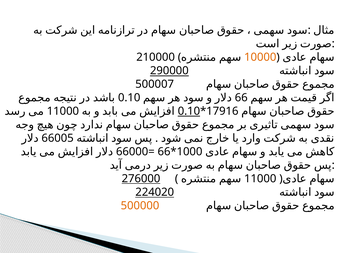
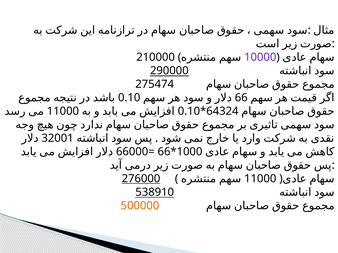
10000 colour: orange -> purple
500007: 500007 -> 275474
0.10 at (189, 111) underline: present -> none
17916: 17916 -> 64324
66005: 66005 -> 32001
224020: 224020 -> 538910
